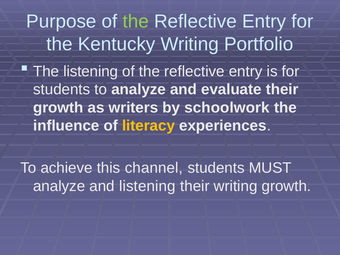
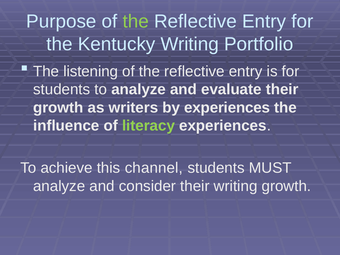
by schoolwork: schoolwork -> experiences
literacy colour: yellow -> light green
and listening: listening -> consider
